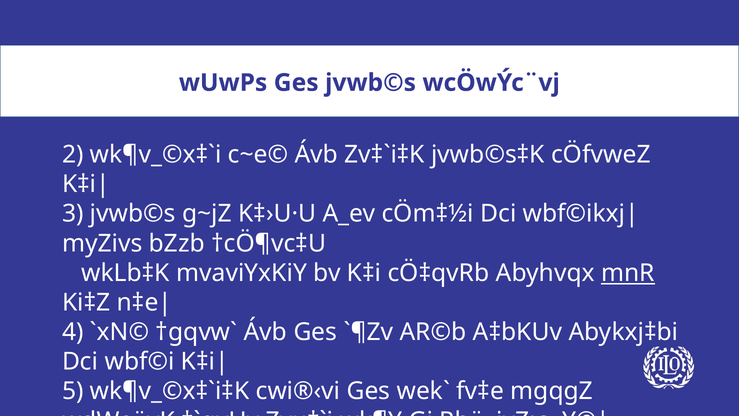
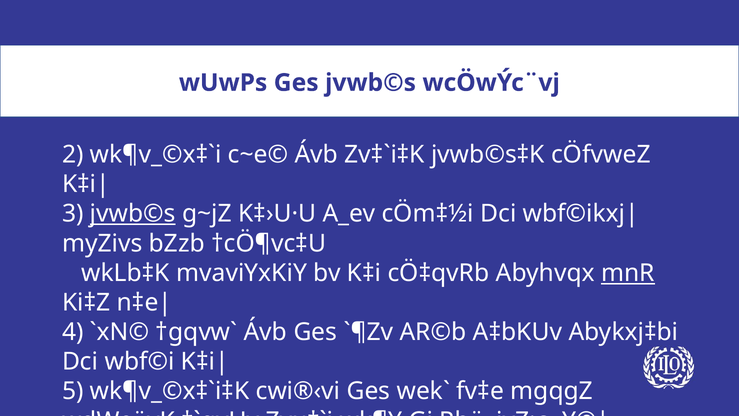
jvwb©s at (133, 214) underline: none -> present
